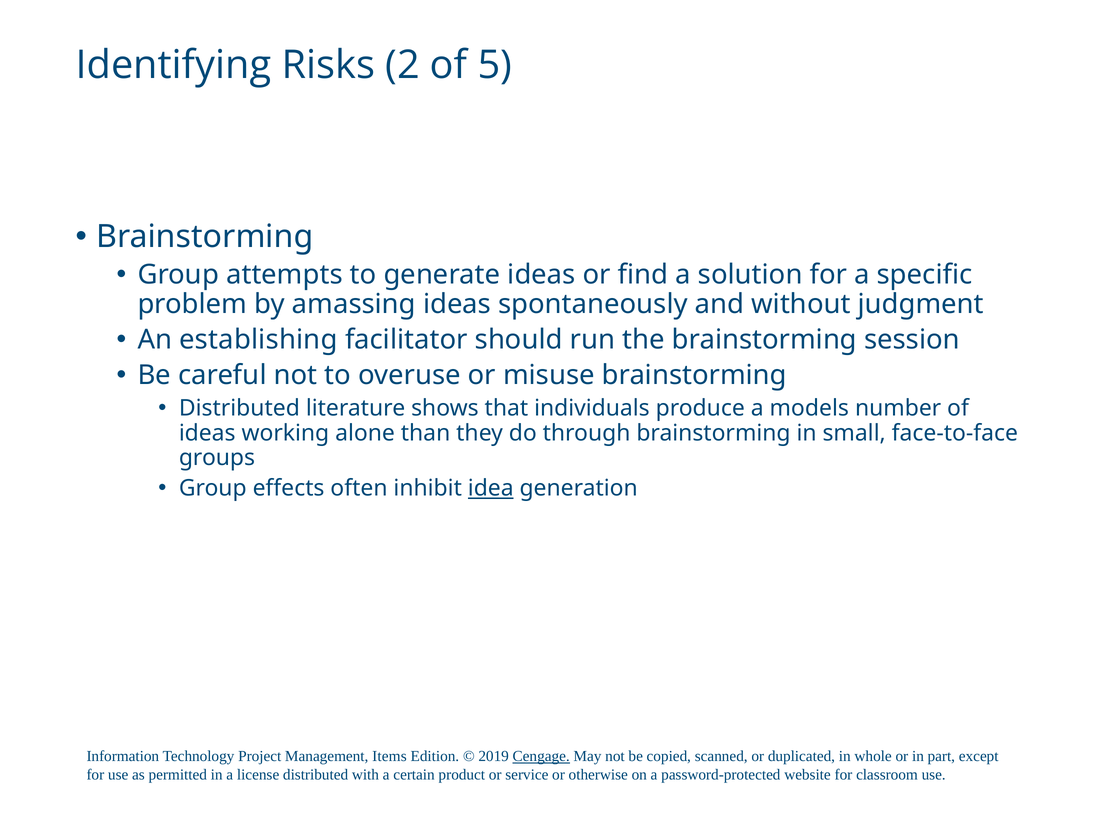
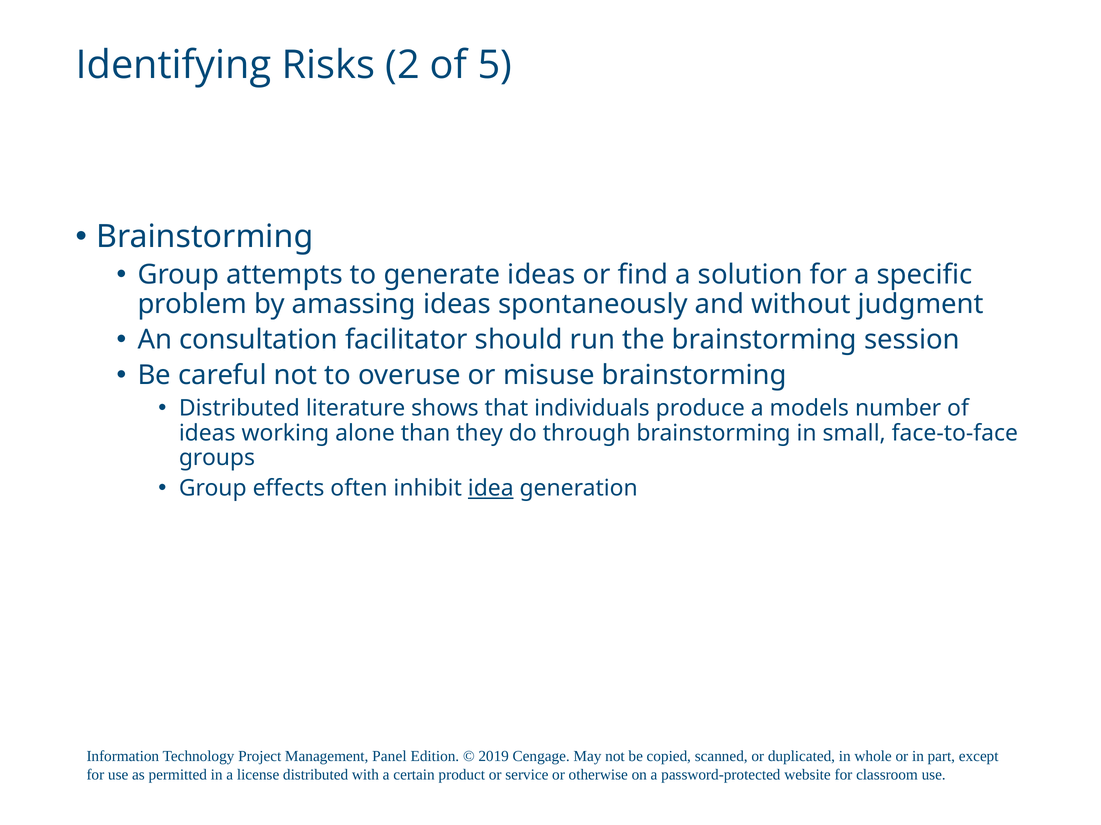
establishing: establishing -> consultation
Items: Items -> Panel
Cengage underline: present -> none
